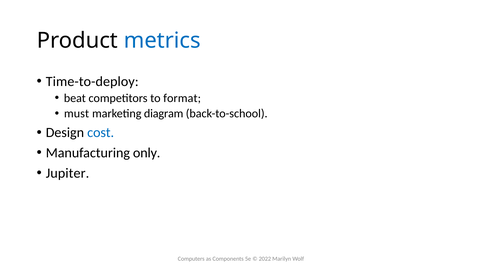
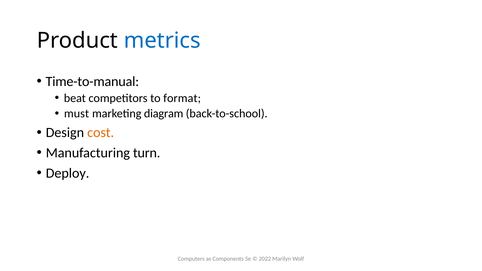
Time-to-deploy: Time-to-deploy -> Time-to-manual
cost colour: blue -> orange
only: only -> turn
Jupiter: Jupiter -> Deploy
